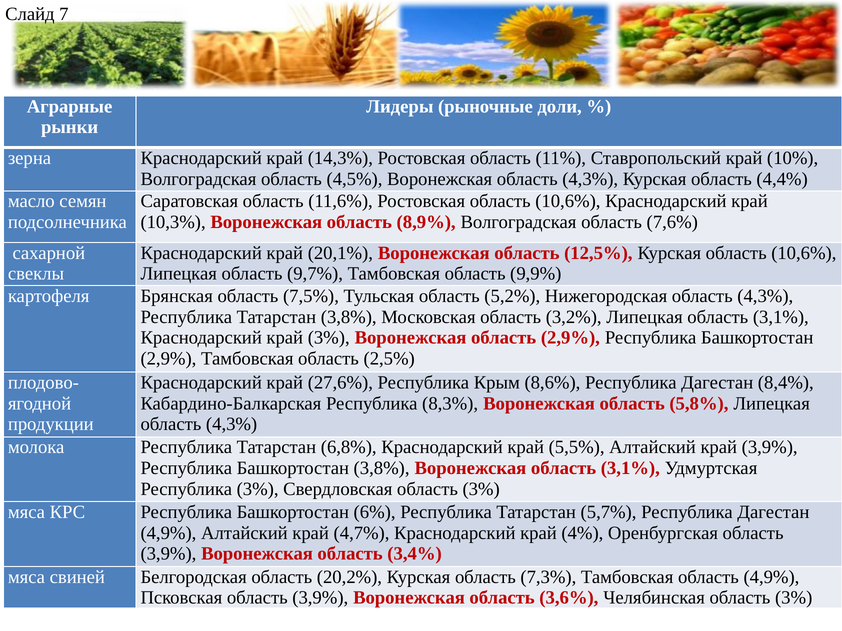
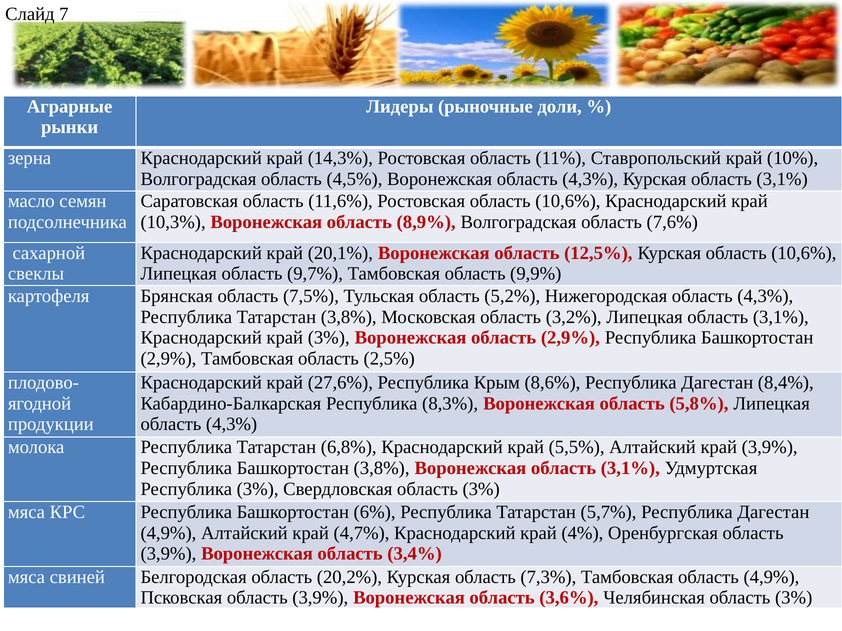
Курская область 4,4%: 4,4% -> 3,1%
